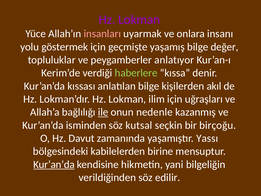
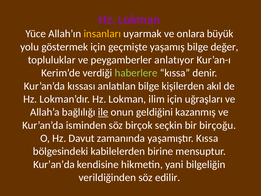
insanları colour: pink -> yellow
insanı: insanı -> büyük
nedenle: nedenle -> geldiğini
kutsal: kutsal -> birçok
yaşamıştır Yassı: Yassı -> Kıssa
Kur’an’da at (54, 164) underline: present -> none
